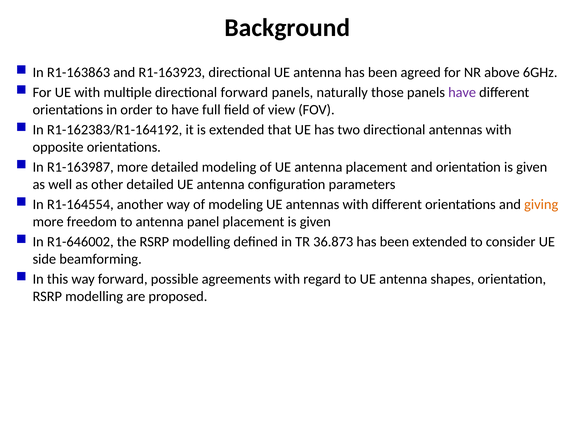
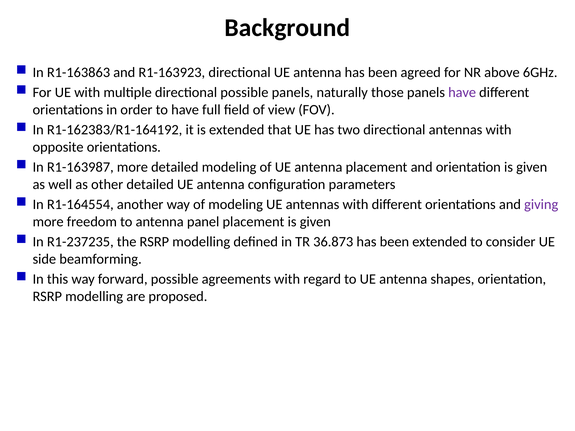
directional forward: forward -> possible
giving colour: orange -> purple
R1-646002: R1-646002 -> R1-237235
